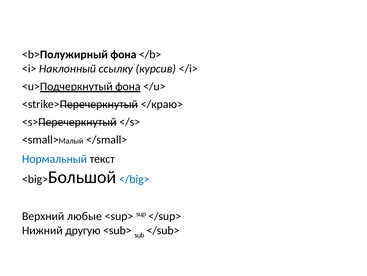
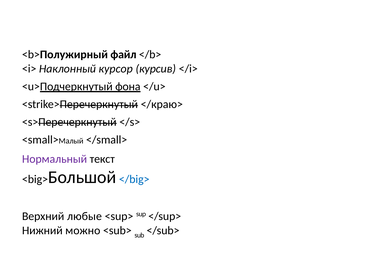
<b>Полужирный фона: фона -> файл
ссылку: ссылку -> курсор
Нормальный colour: blue -> purple
другую: другую -> можно
